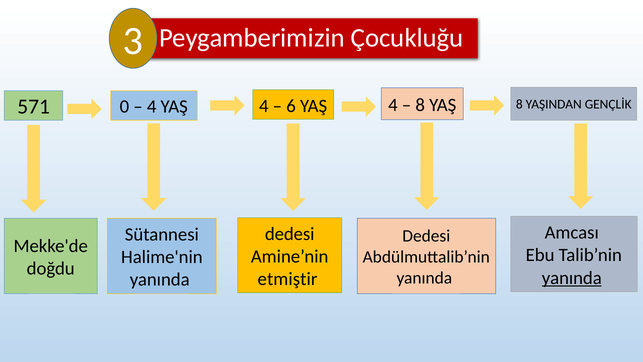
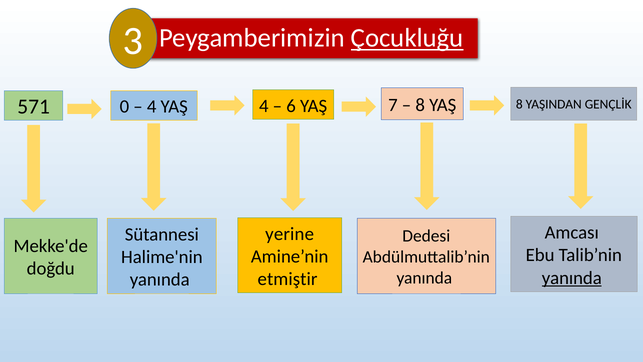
Çocukluğu underline: none -> present
6 YAŞ 4: 4 -> 7
dedesi at (290, 234): dedesi -> yerine
